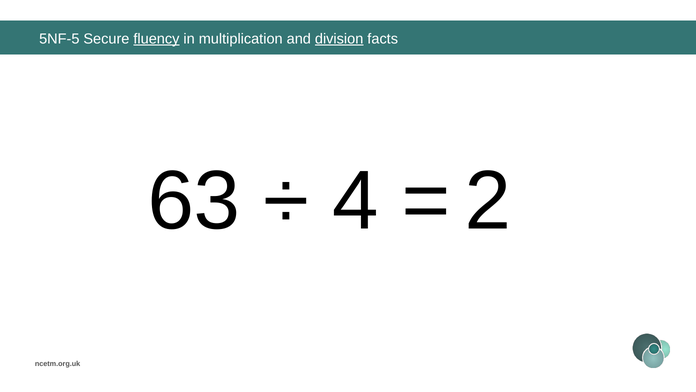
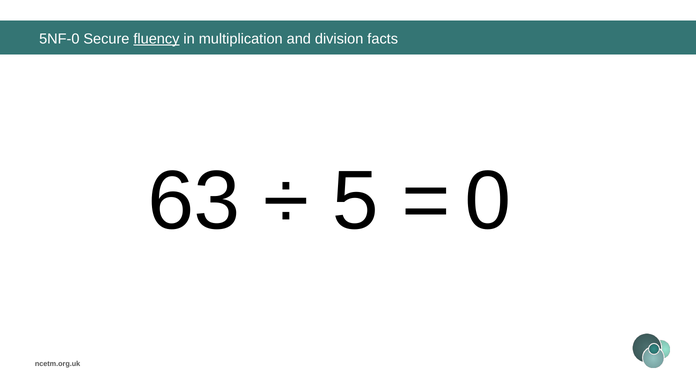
5NF-5: 5NF-5 -> 5NF-0
division underline: present -> none
4: 4 -> 5
2: 2 -> 0
